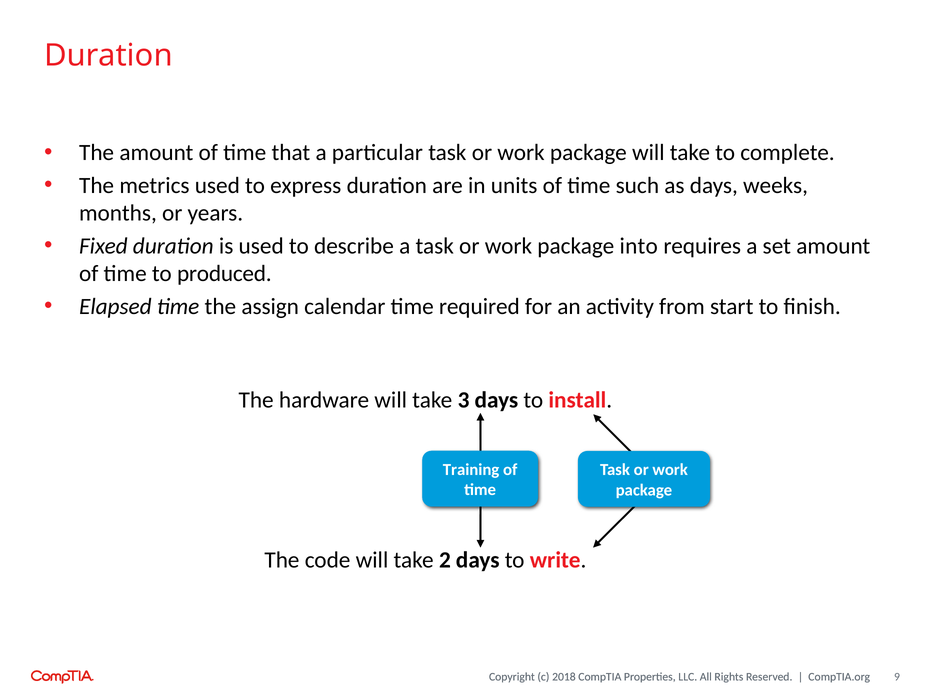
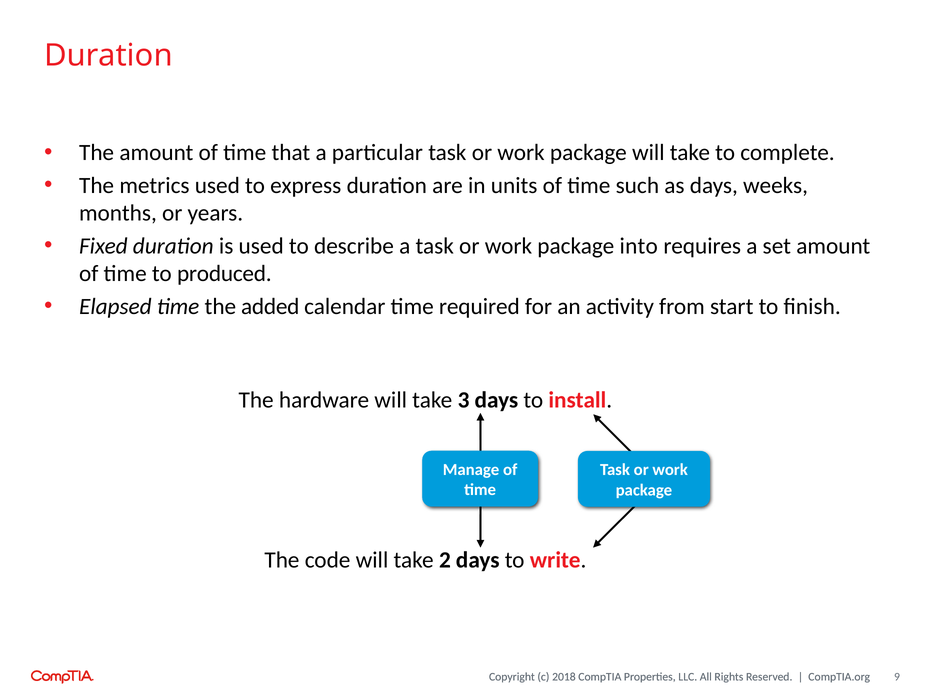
assign: assign -> added
Training: Training -> Manage
